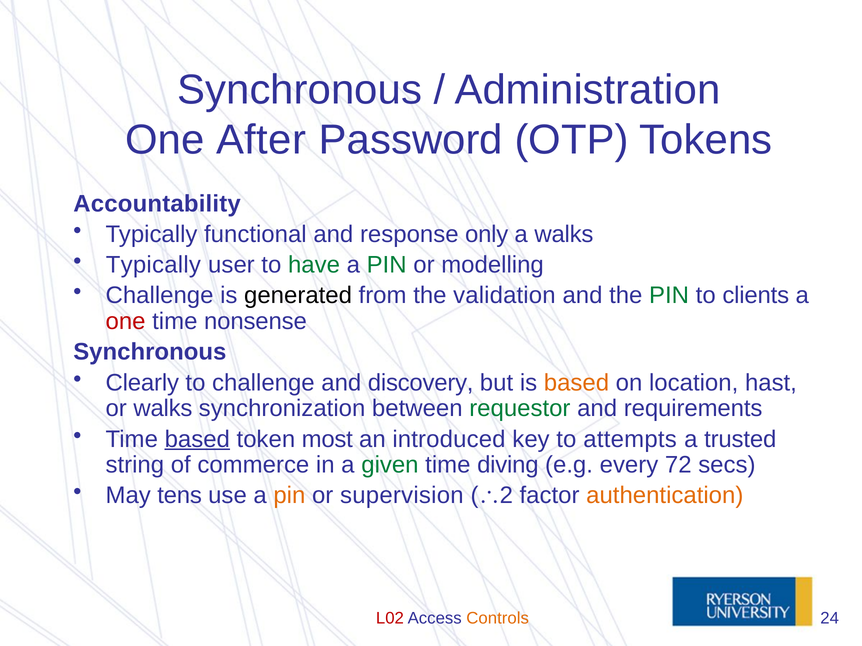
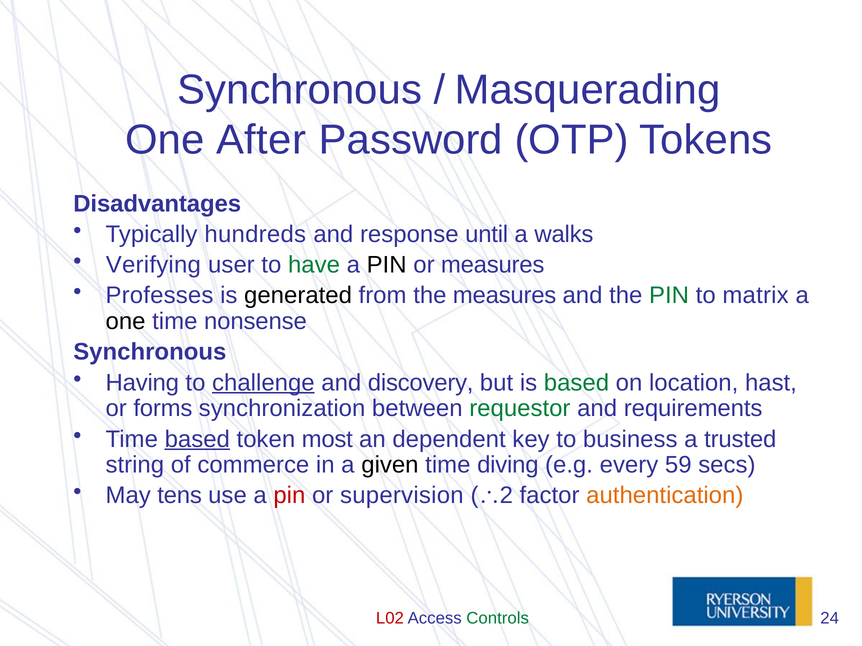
Administration: Administration -> Masquerading
Accountability: Accountability -> Disadvantages
functional: functional -> hundreds
only: only -> until
Typically at (153, 265): Typically -> Verifying
PIN at (387, 265) colour: green -> black
or modelling: modelling -> measures
Challenge at (160, 296): Challenge -> Professes
the validation: validation -> measures
clients: clients -> matrix
one at (126, 322) colour: red -> black
Clearly: Clearly -> Having
challenge at (263, 383) underline: none -> present
based at (576, 383) colour: orange -> green
or walks: walks -> forms
introduced: introduced -> dependent
attempts: attempts -> business
given colour: green -> black
72: 72 -> 59
pin at (289, 496) colour: orange -> red
Controls colour: orange -> green
